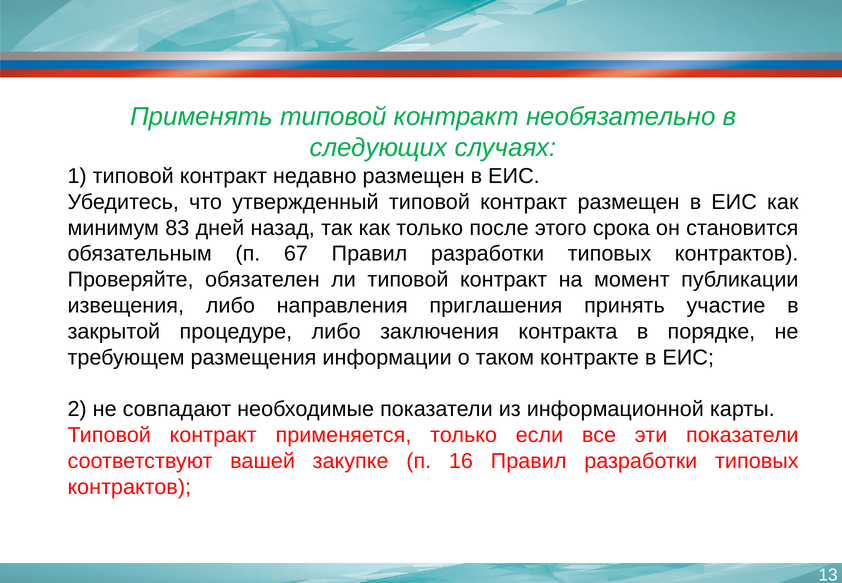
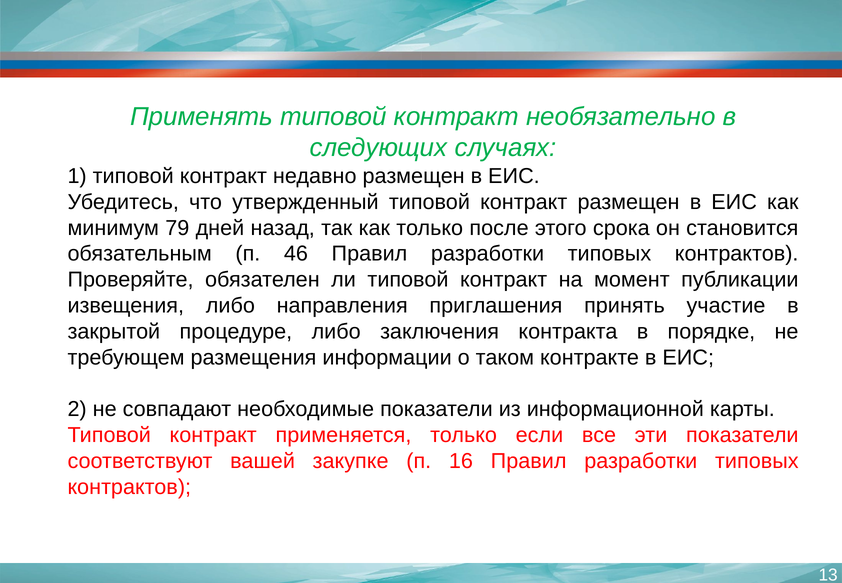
83: 83 -> 79
67: 67 -> 46
